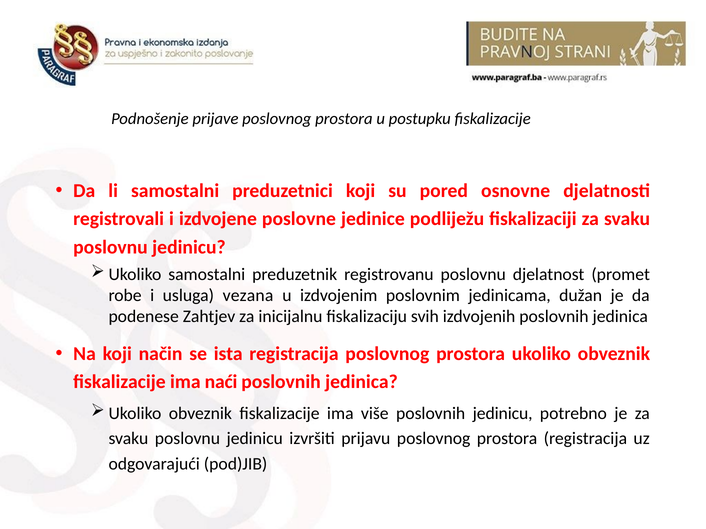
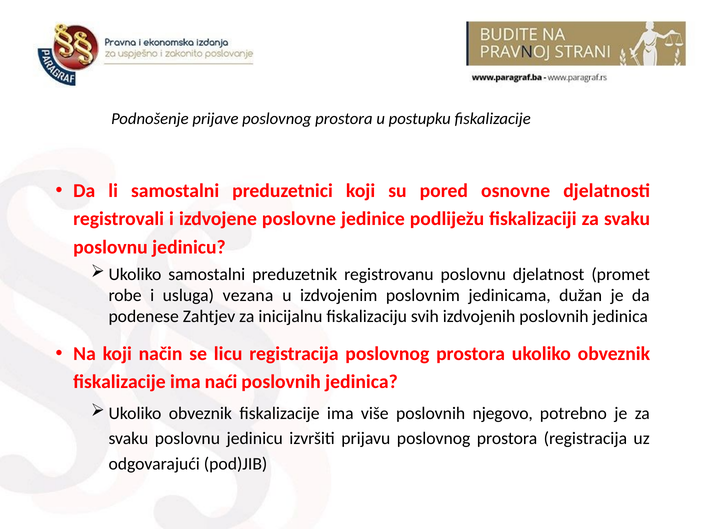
ista: ista -> licu
poslovnih jedinicu: jedinicu -> njegovo
